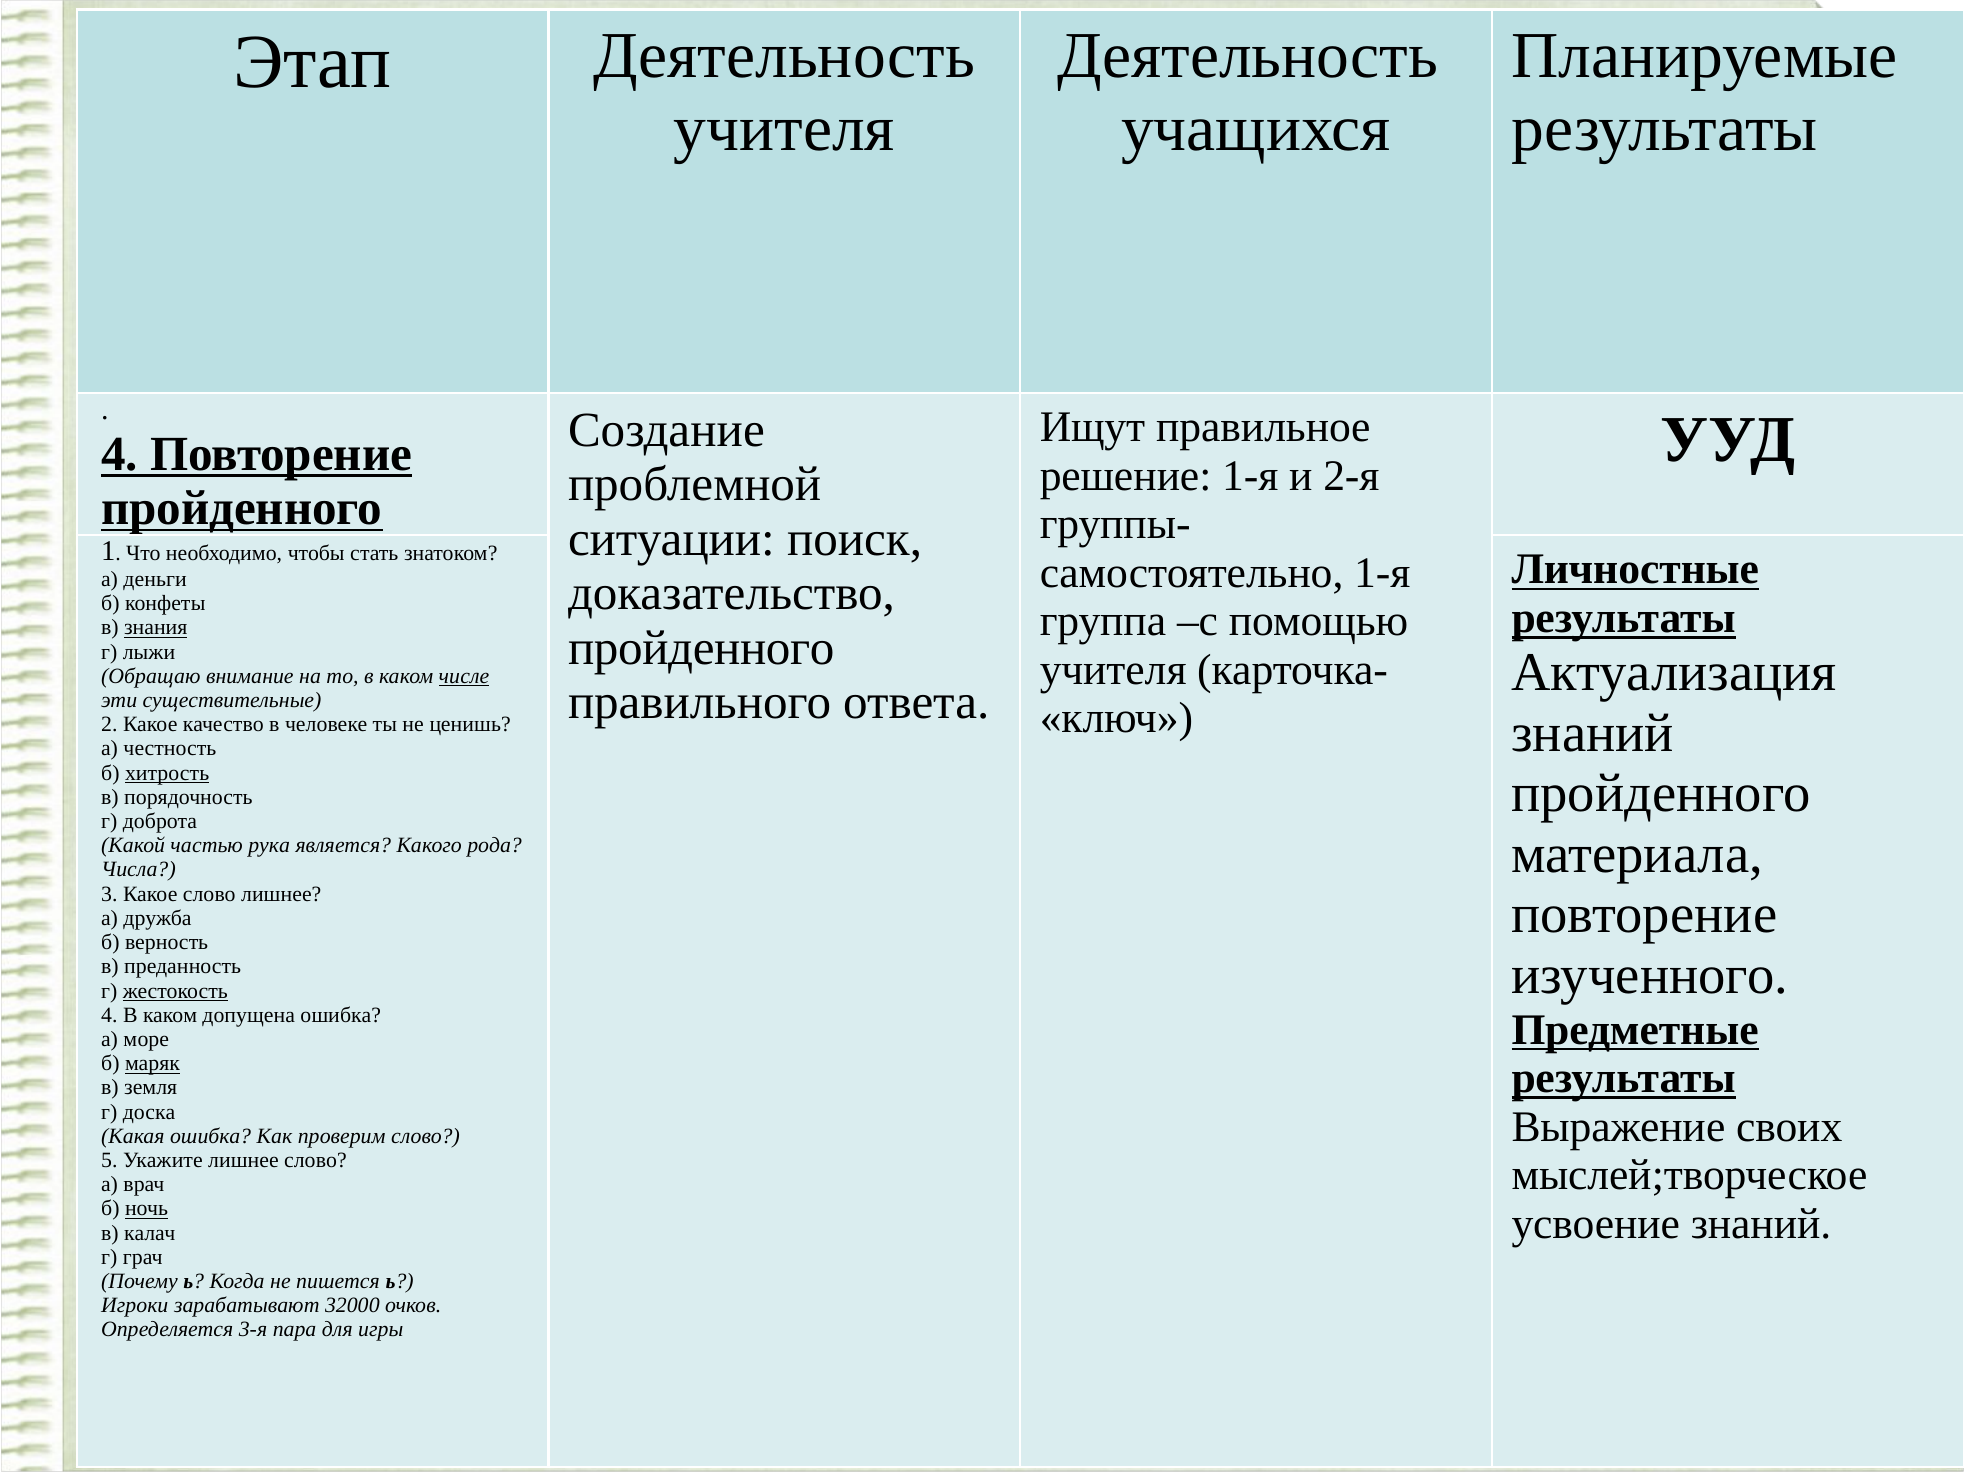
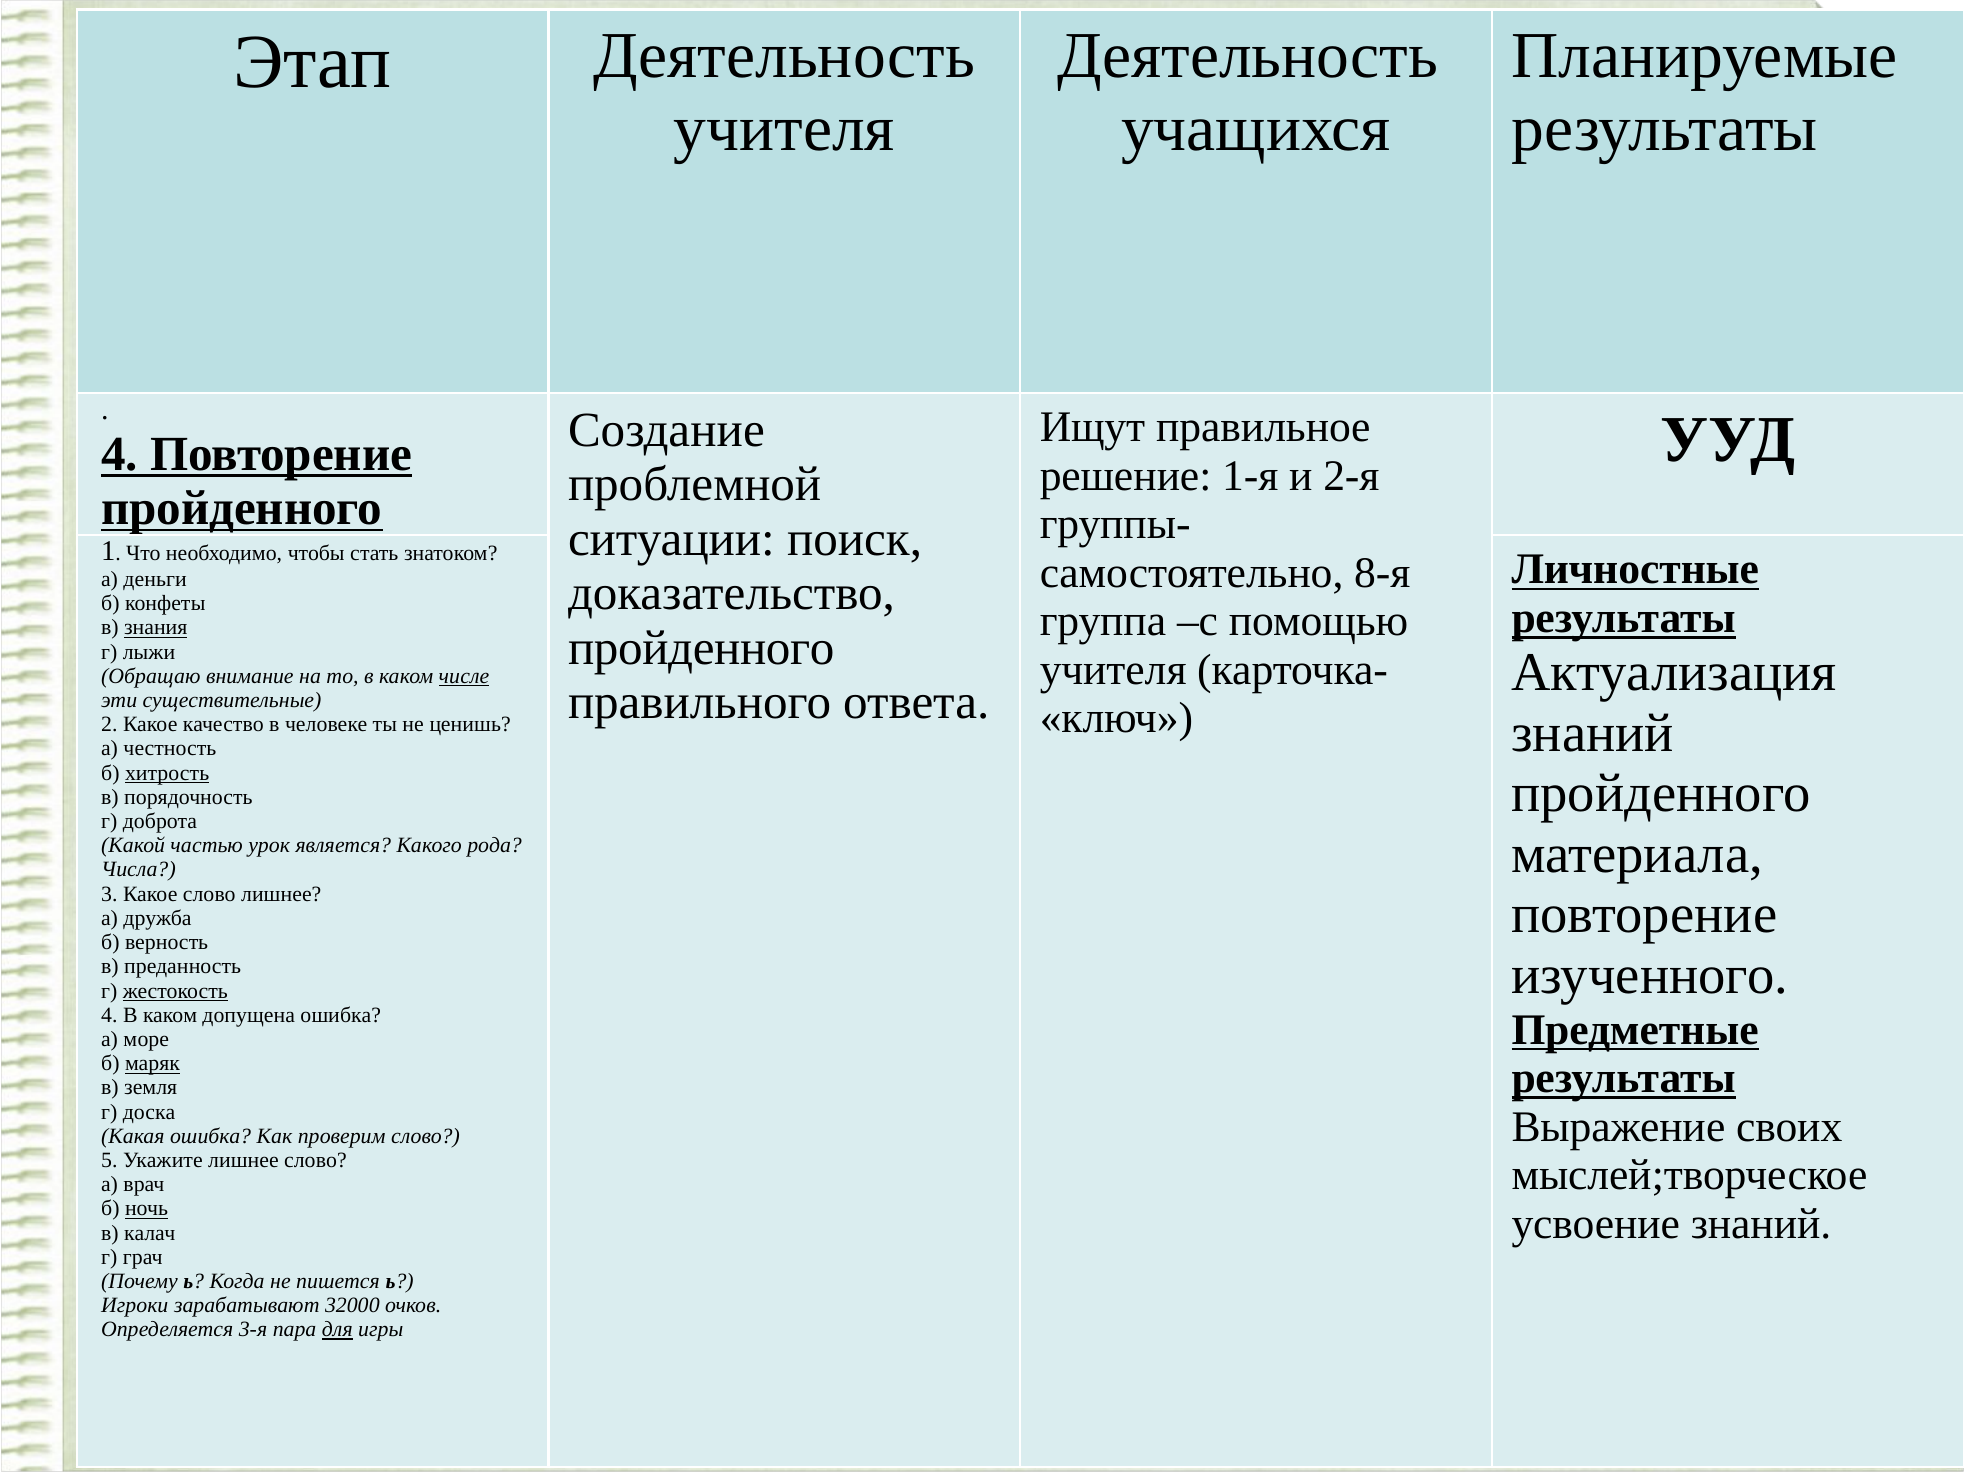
1-я at (1382, 573): 1-я -> 8-я
рука: рука -> урок
для underline: none -> present
